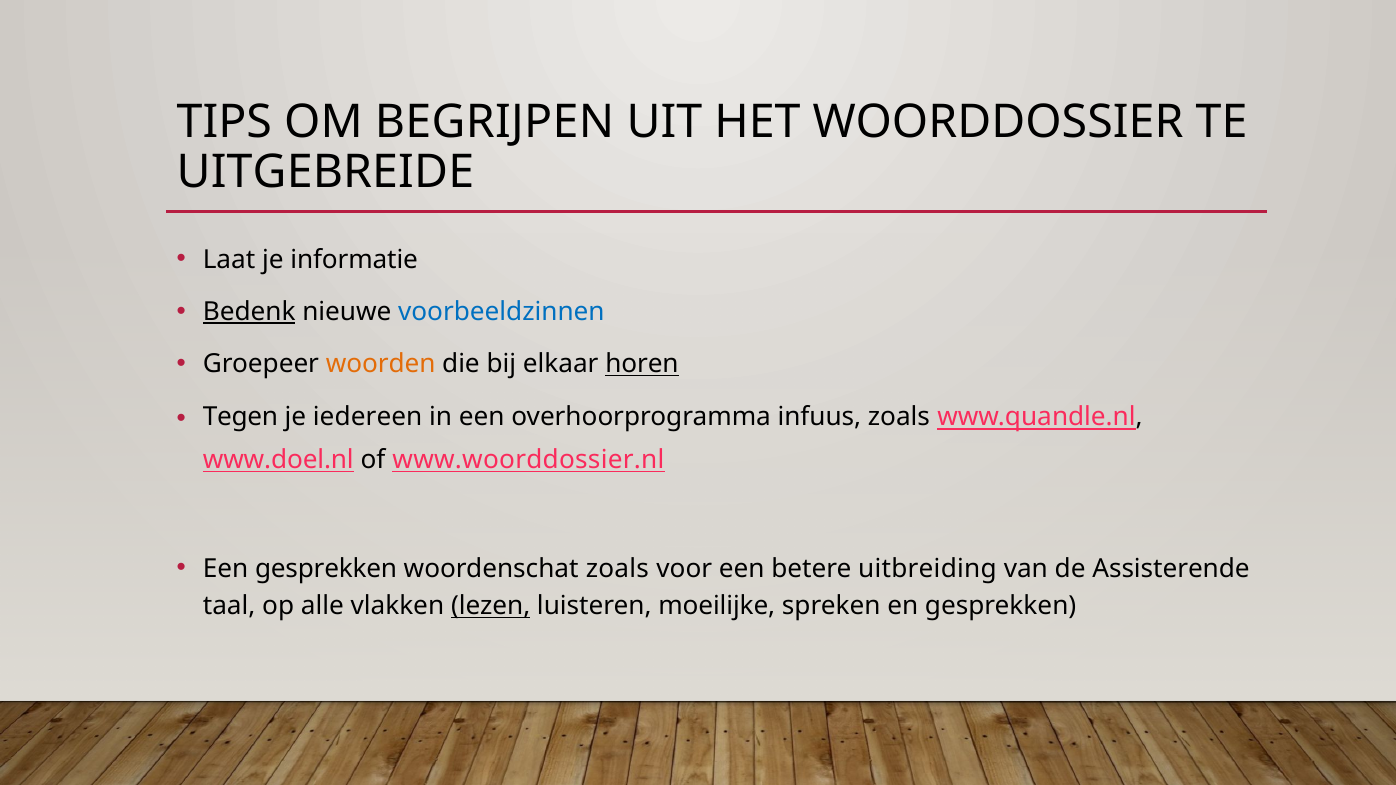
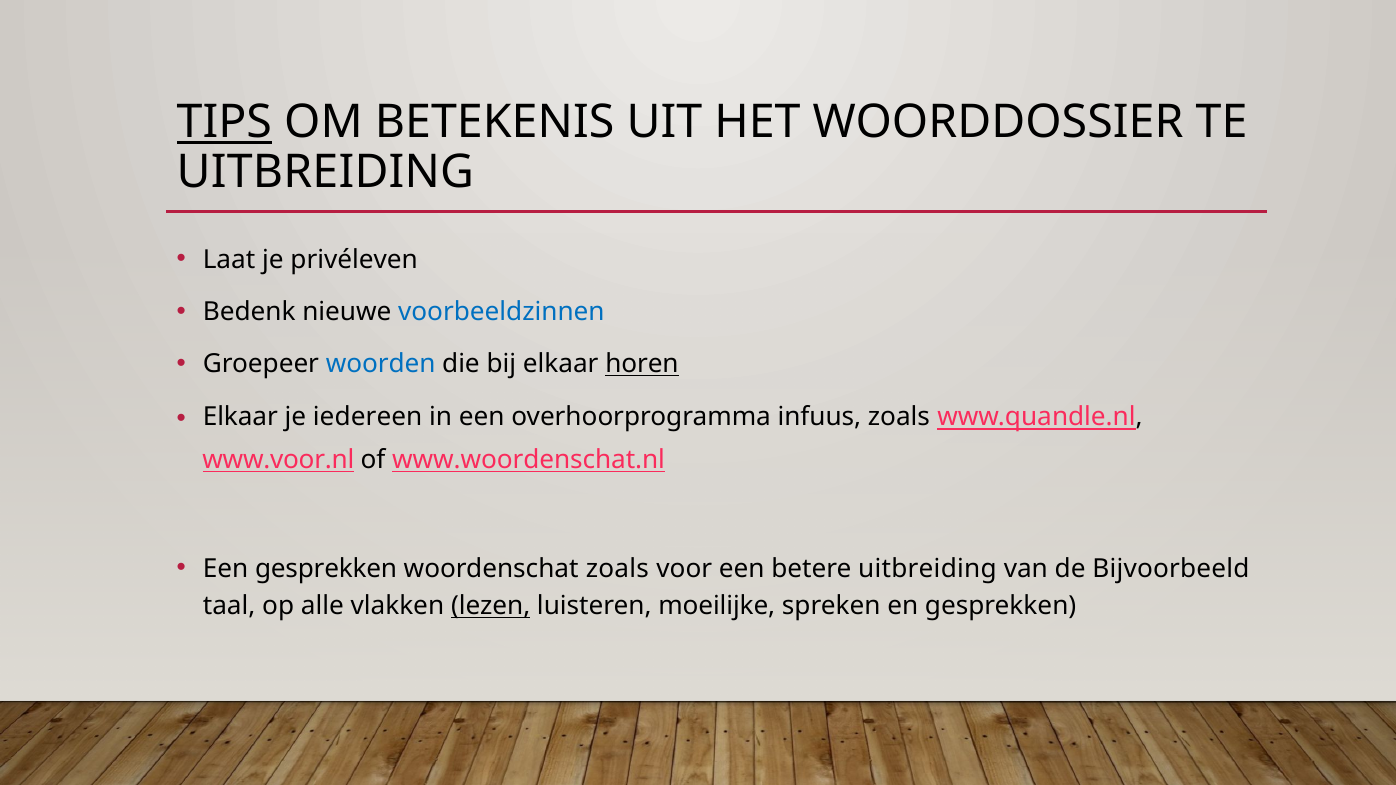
TIPS underline: none -> present
BEGRIJPEN: BEGRIJPEN -> BETEKENIS
UITGEBREIDE at (325, 173): UITGEBREIDE -> UITBREIDING
informatie: informatie -> privéleven
Bedenk underline: present -> none
woorden colour: orange -> blue
Tegen at (240, 417): Tegen -> Elkaar
www.doel.nl: www.doel.nl -> www.voor.nl
www.woorddossier.nl: www.woorddossier.nl -> www.woordenschat.nl
Assisterende: Assisterende -> Bijvoorbeeld
